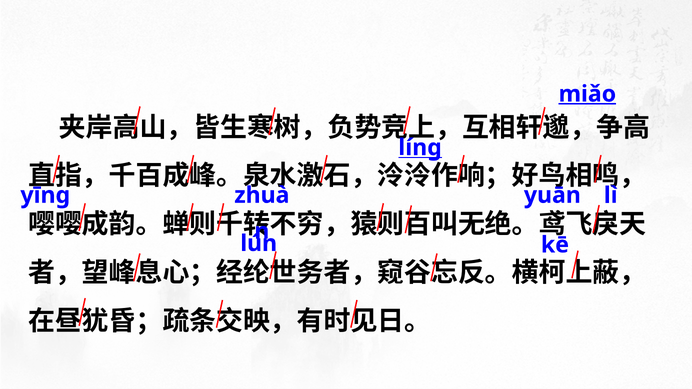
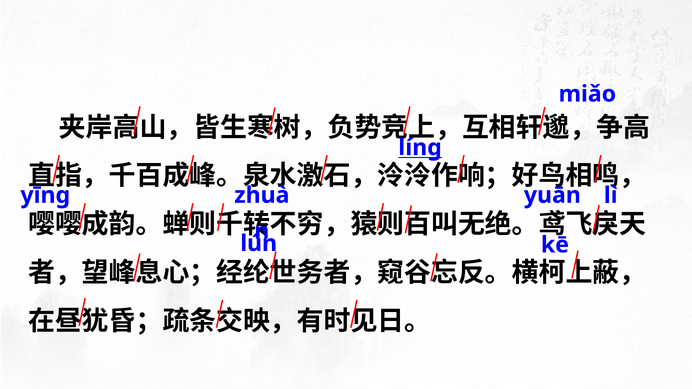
miǎo underline: present -> none
